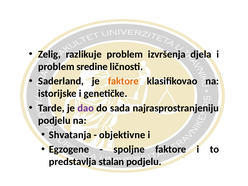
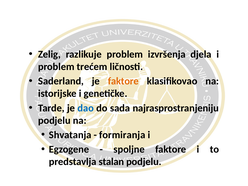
sredine: sredine -> trećem
dao colour: purple -> blue
objektivne: objektivne -> formiranja
